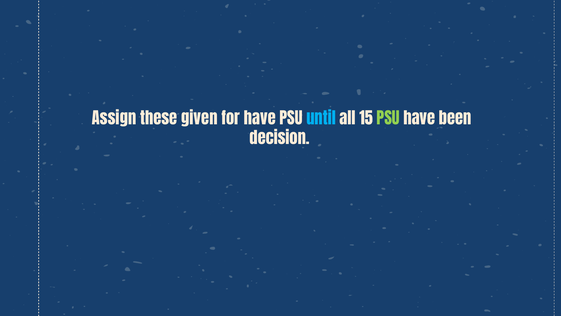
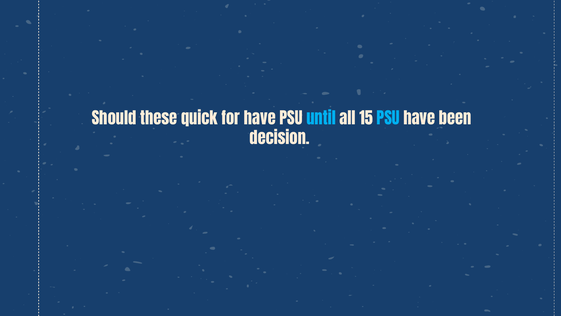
Assign: Assign -> Should
given: given -> quick
PSU at (388, 119) colour: light green -> light blue
